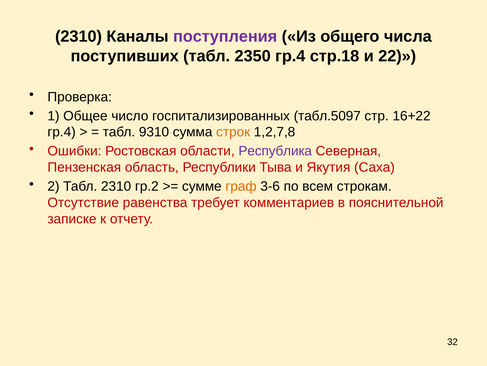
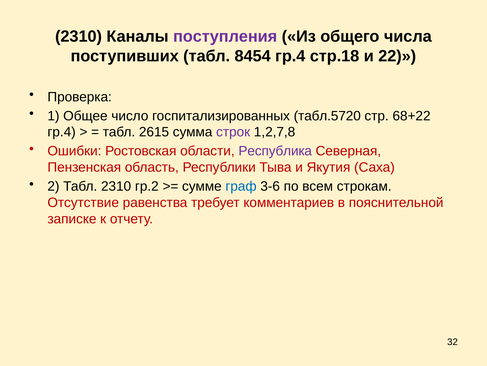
2350: 2350 -> 8454
табл.5097: табл.5097 -> табл.5720
16+22: 16+22 -> 68+22
9310: 9310 -> 2615
строк colour: orange -> purple
граф colour: orange -> blue
